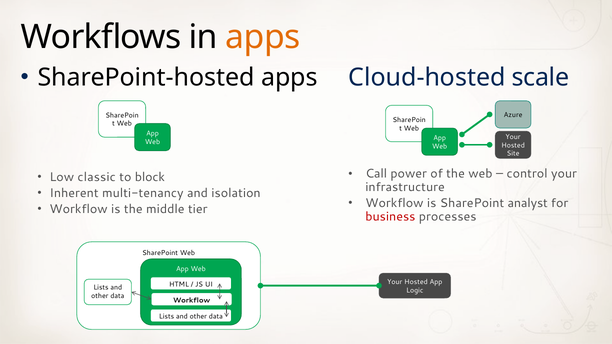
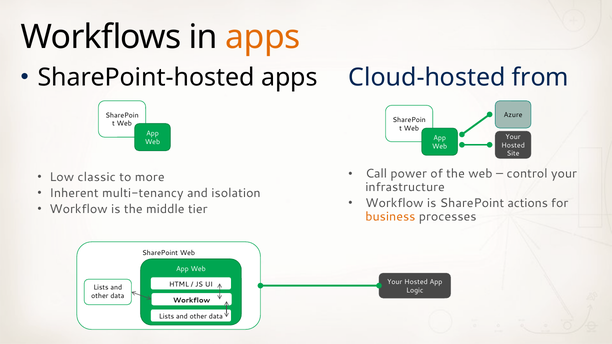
scale: scale -> from
block: block -> more
analyst: analyst -> actions
business colour: red -> orange
